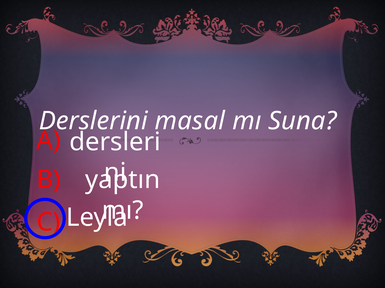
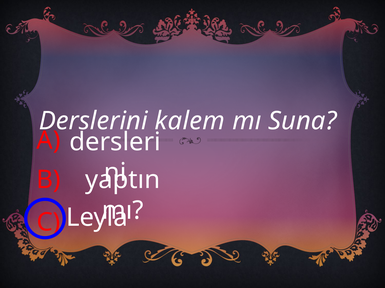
masal: masal -> kalem
